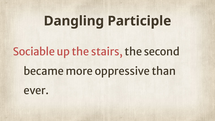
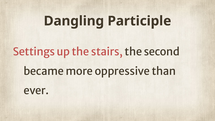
Sociable: Sociable -> Settings
